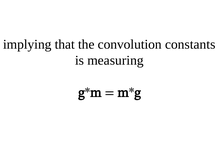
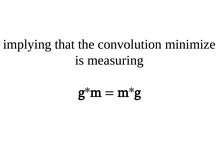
constants: constants -> minimize
